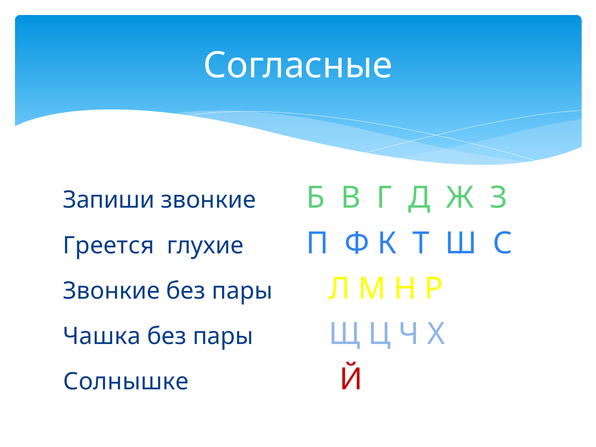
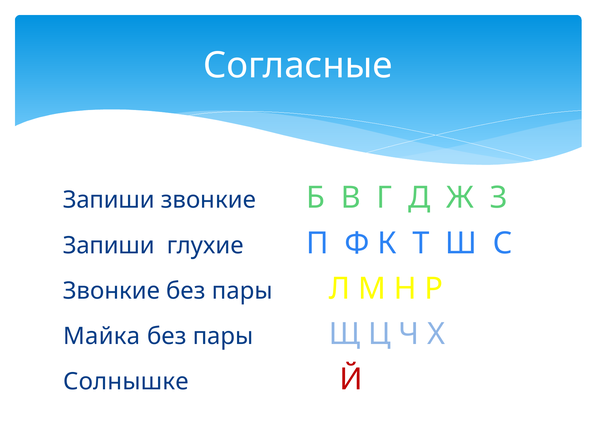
Греется at (109, 245): Греется -> Запиши
Чашка: Чашка -> Майка
